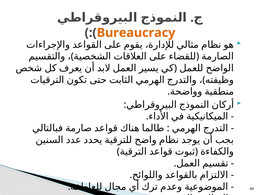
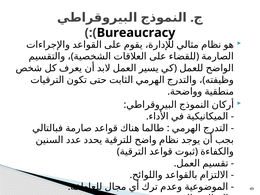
Bureaucracy colour: orange -> black
